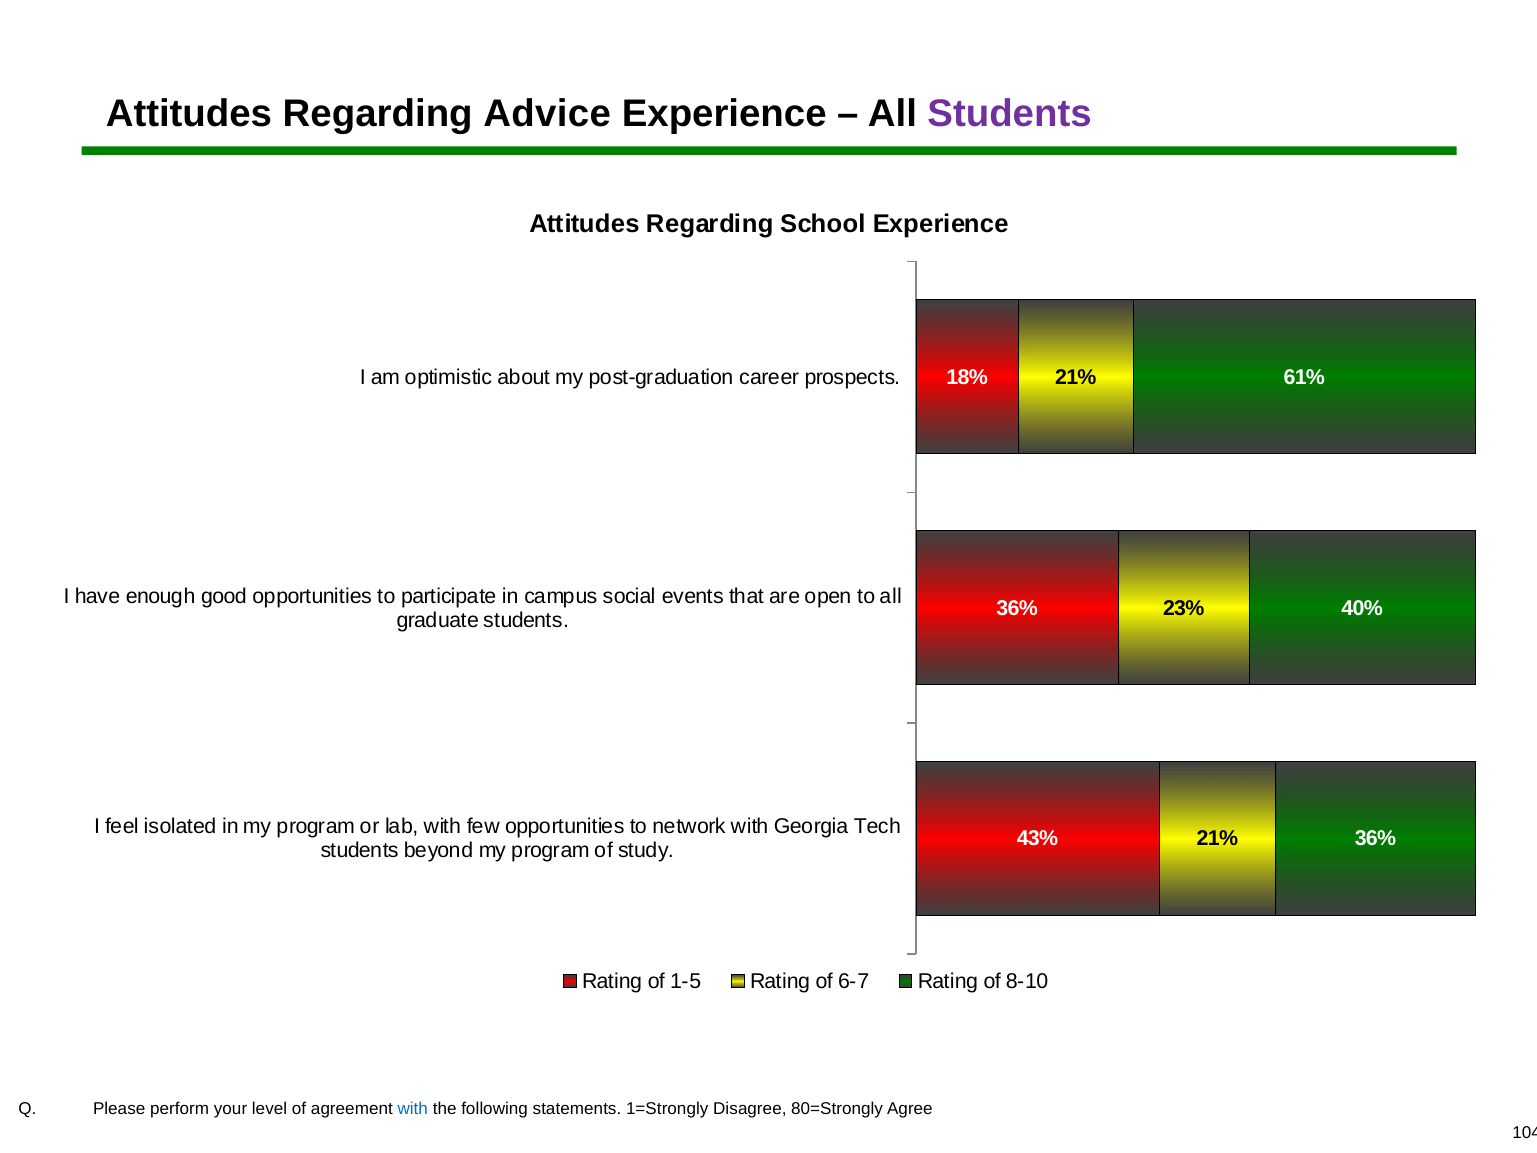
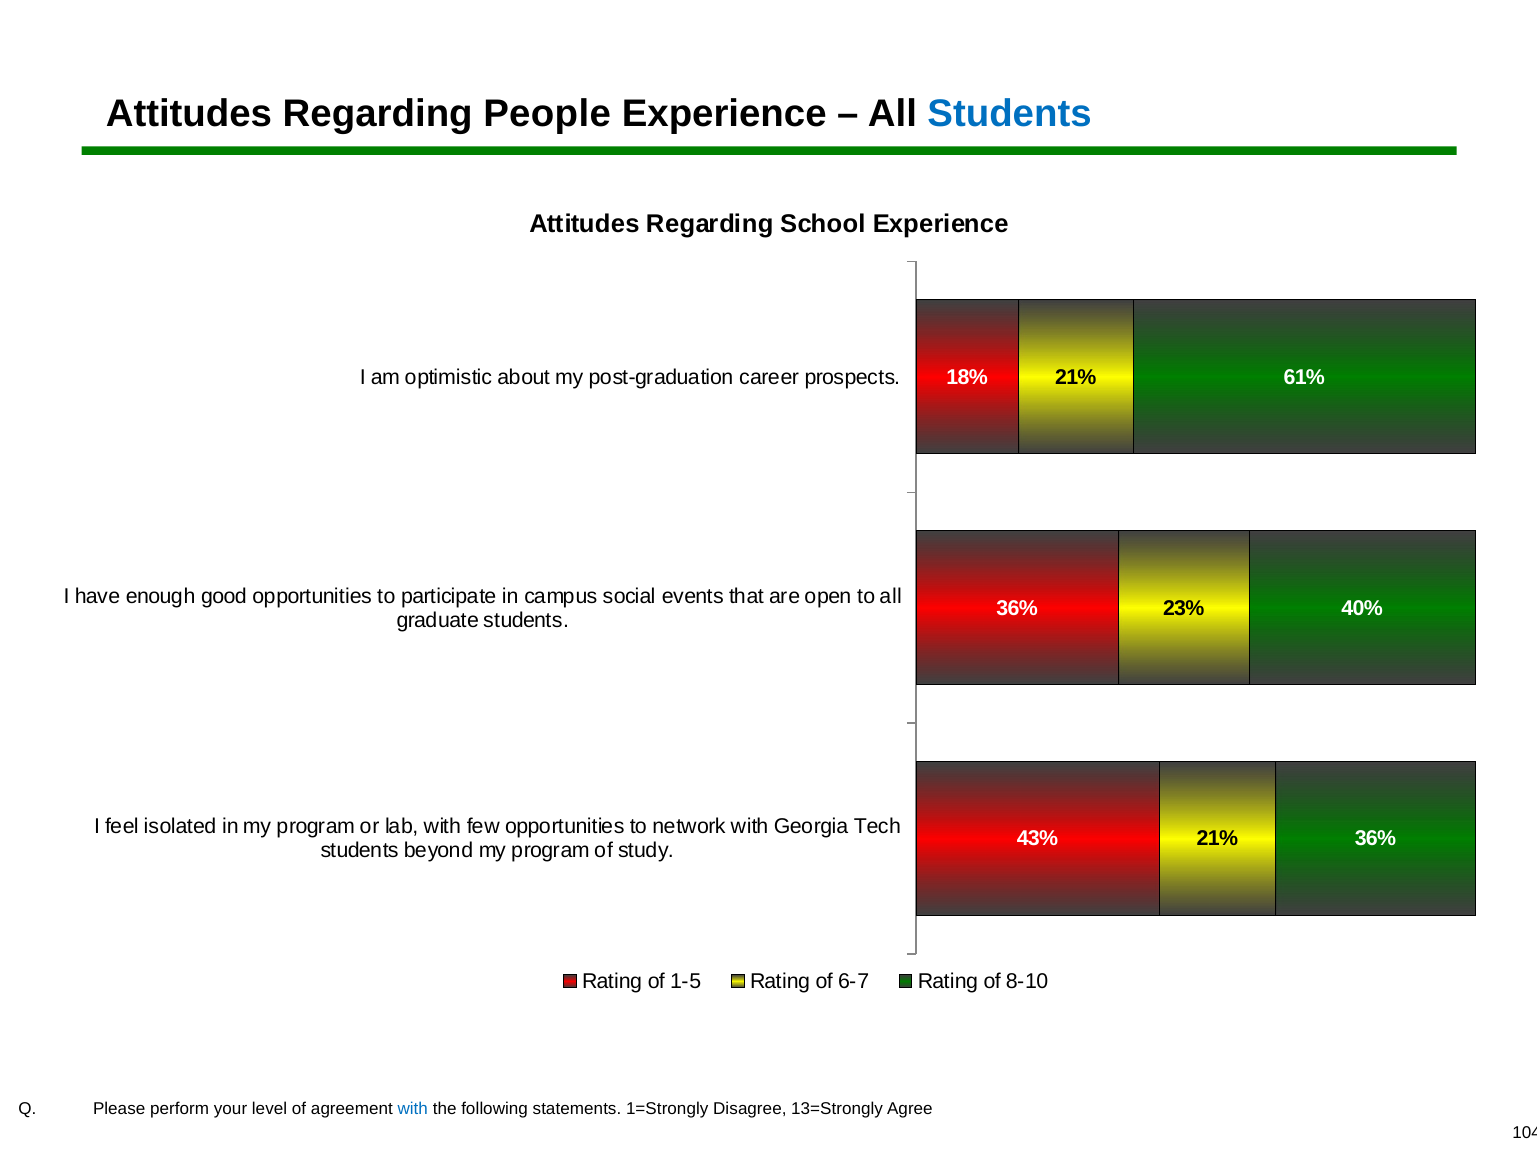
Advice: Advice -> People
Students at (1010, 114) colour: purple -> blue
80=Strongly: 80=Strongly -> 13=Strongly
